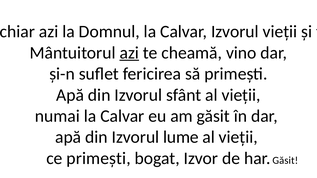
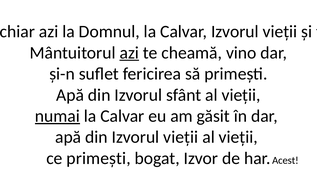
numai underline: none -> present
din Izvorul lume: lume -> vieții
har Găsit: Găsit -> Acest
